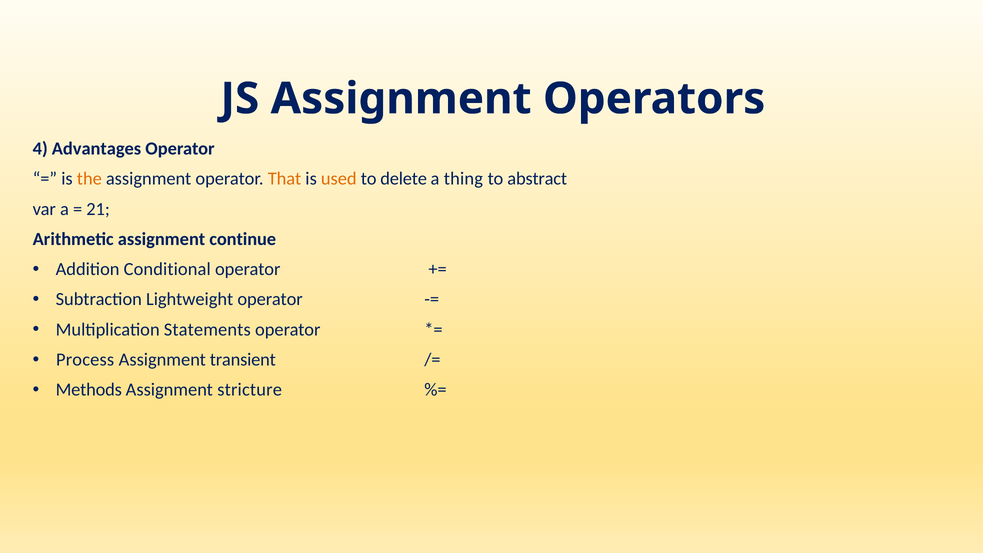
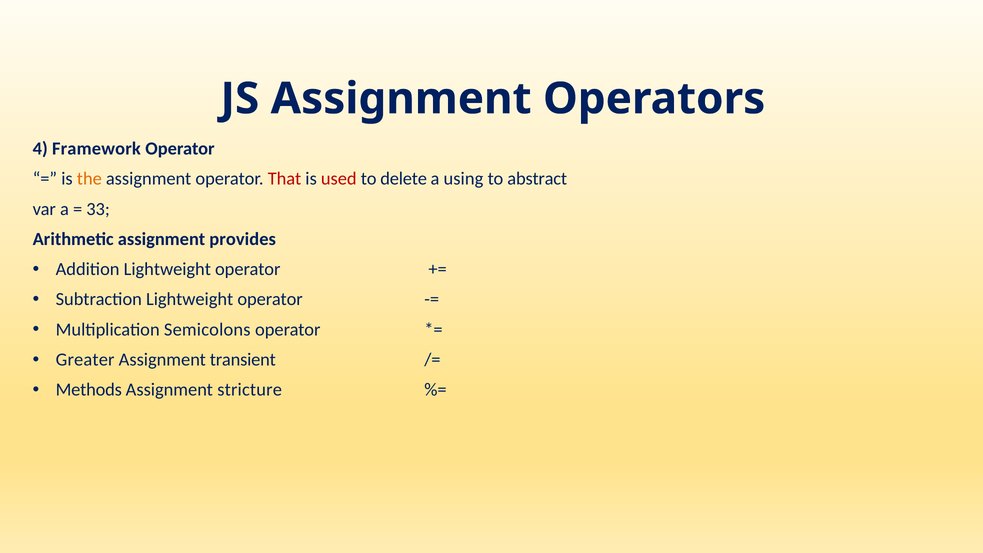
Advantages: Advantages -> Framework
That colour: orange -> red
used colour: orange -> red
thing: thing -> using
21: 21 -> 33
continue: continue -> provides
Addition Conditional: Conditional -> Lightweight
Statements: Statements -> Semicolons
Process: Process -> Greater
